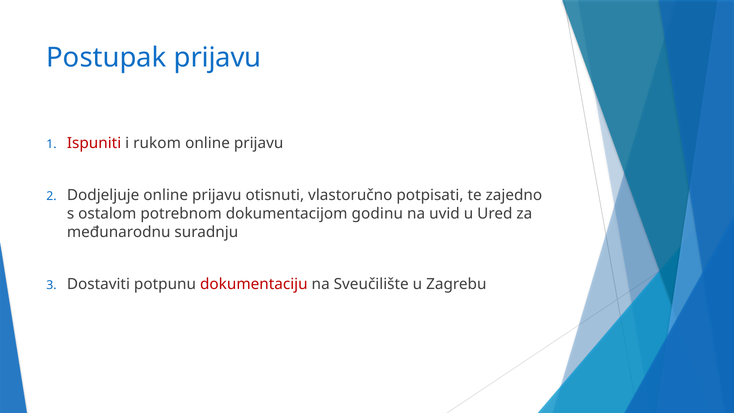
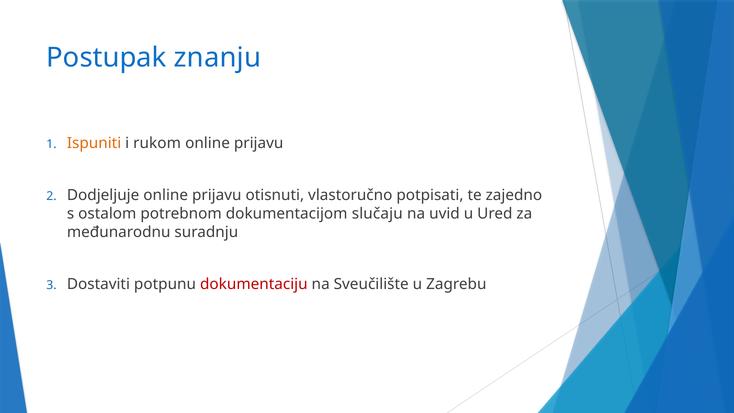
Postupak prijavu: prijavu -> znanju
Ispuniti colour: red -> orange
godinu: godinu -> slučaju
